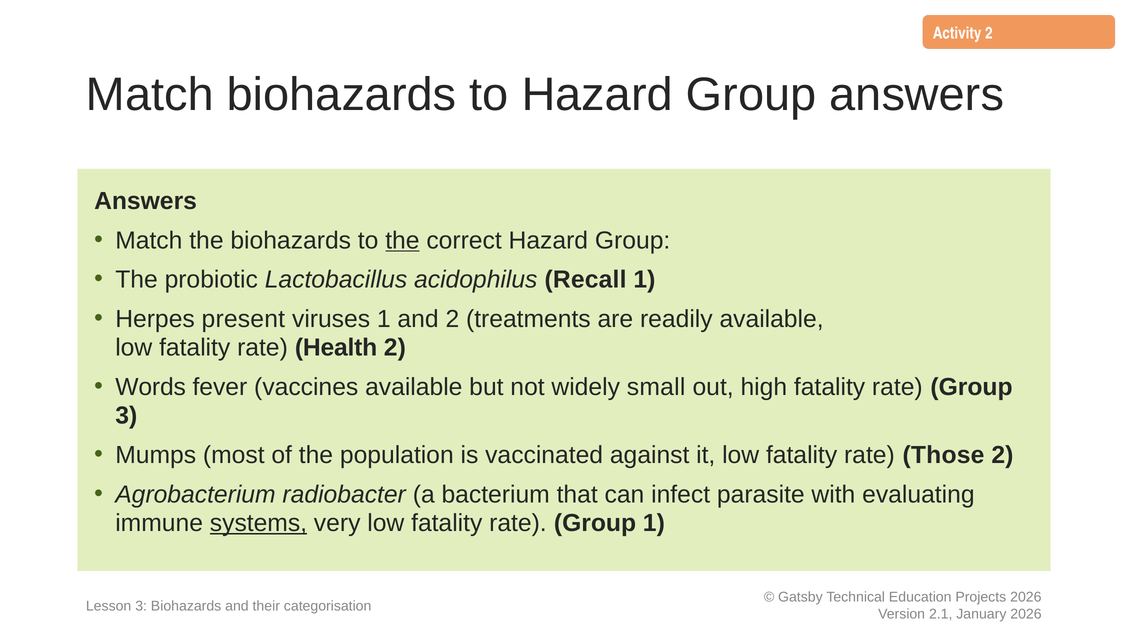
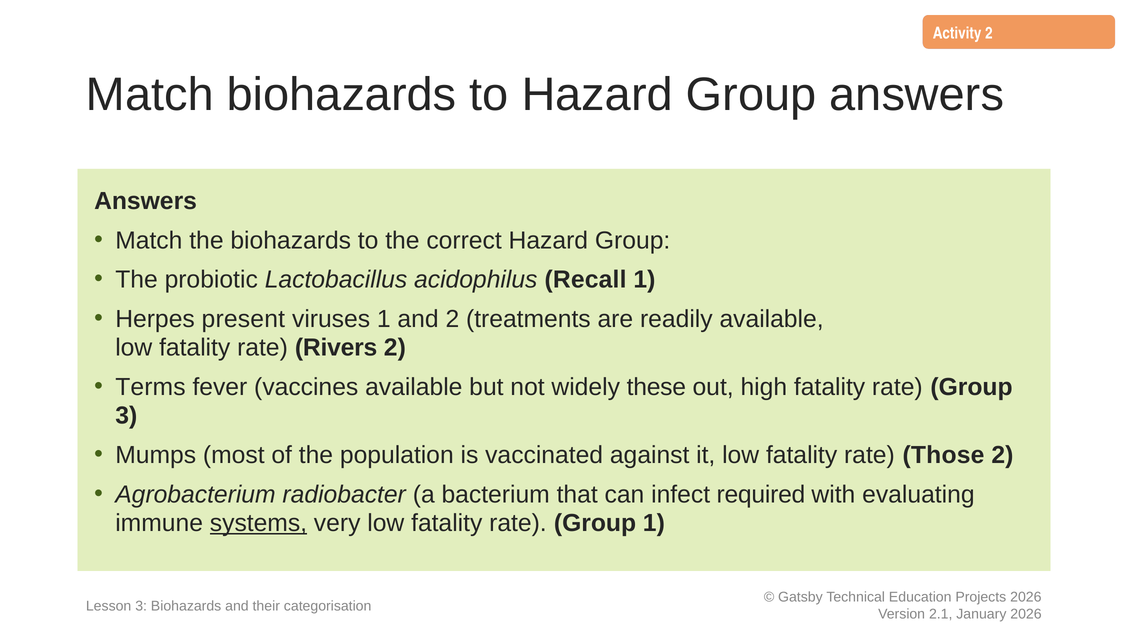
the at (402, 241) underline: present -> none
Health: Health -> Rivers
Words: Words -> Terms
small: small -> these
parasite: parasite -> required
